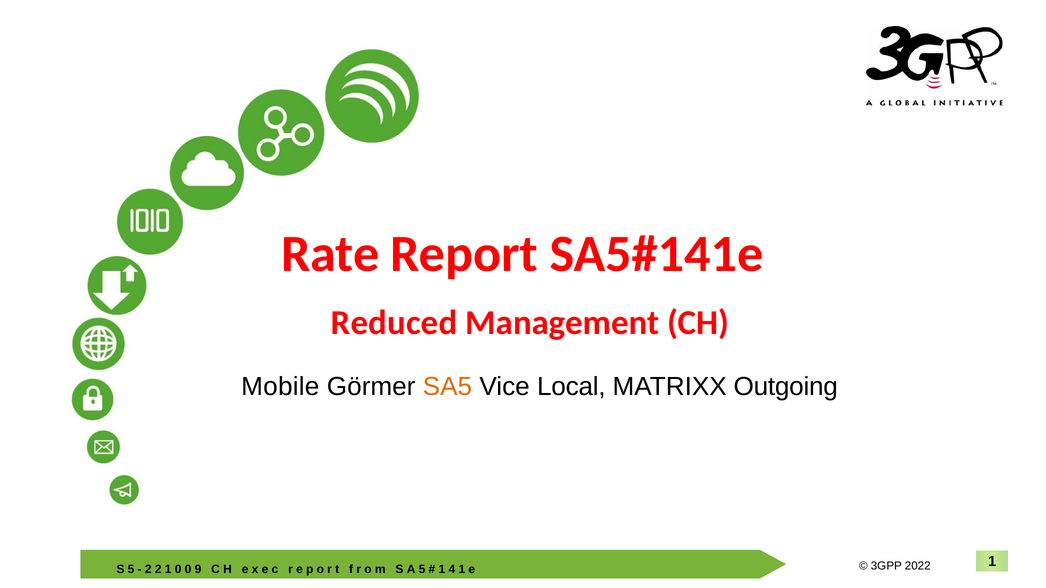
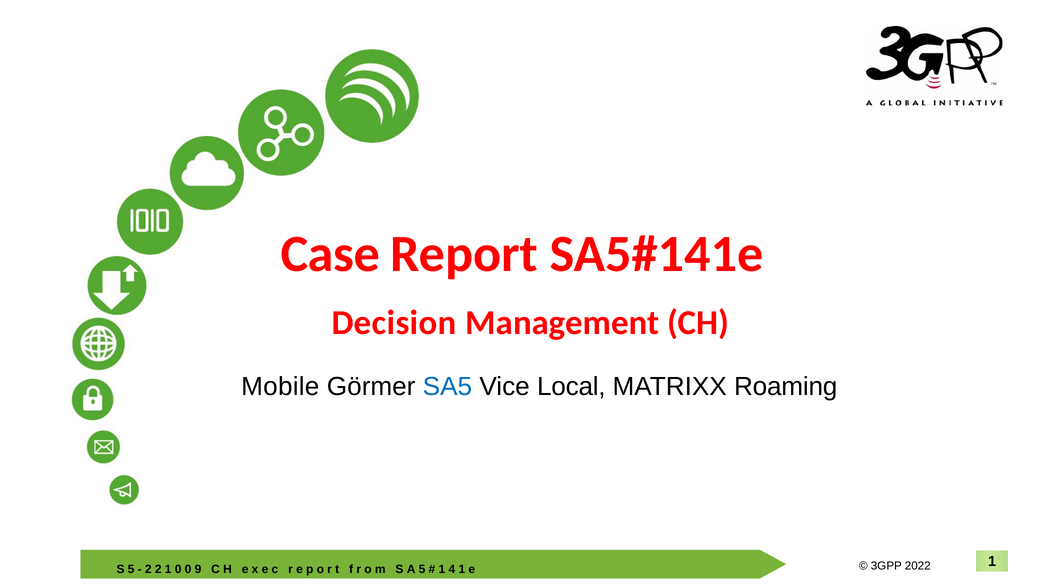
Rate: Rate -> Case
Reduced: Reduced -> Decision
SA5 colour: orange -> blue
Outgoing: Outgoing -> Roaming
